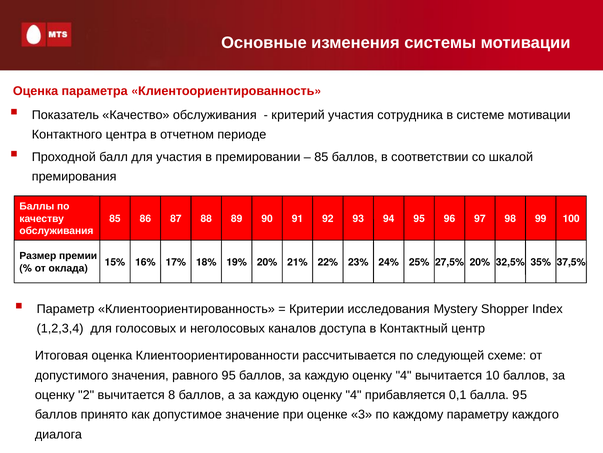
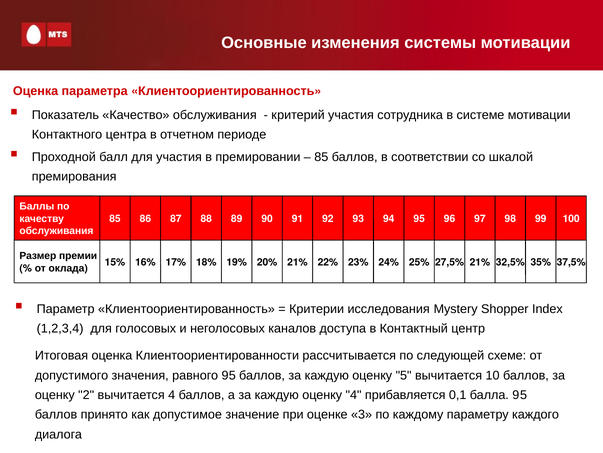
20% at (480, 262): 20% -> 21%
4 at (404, 376): 4 -> 5
вычитается 8: 8 -> 4
